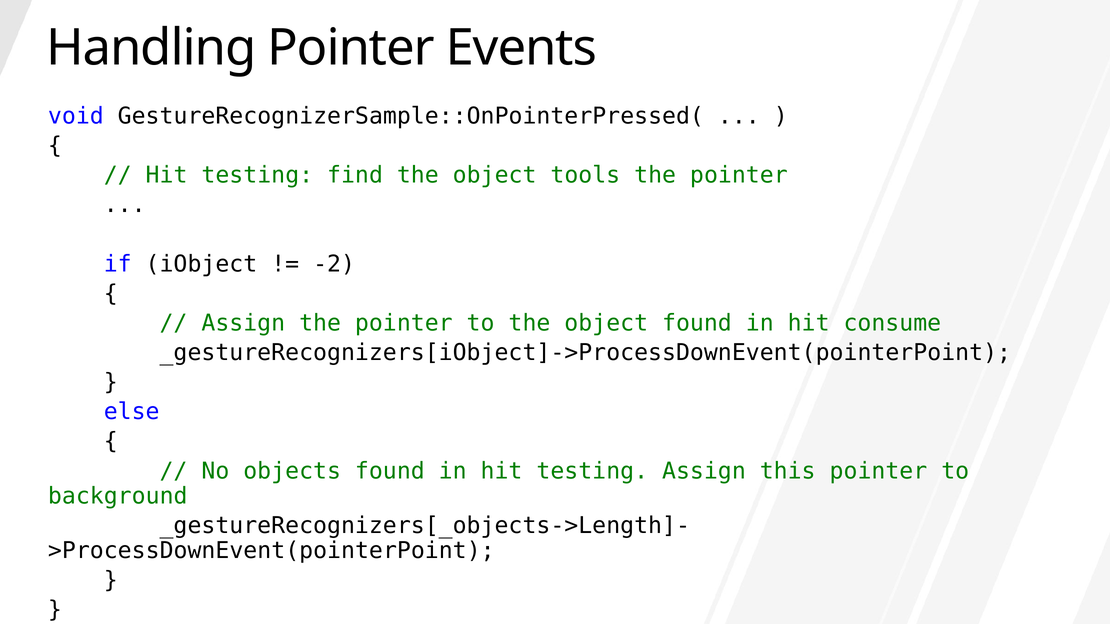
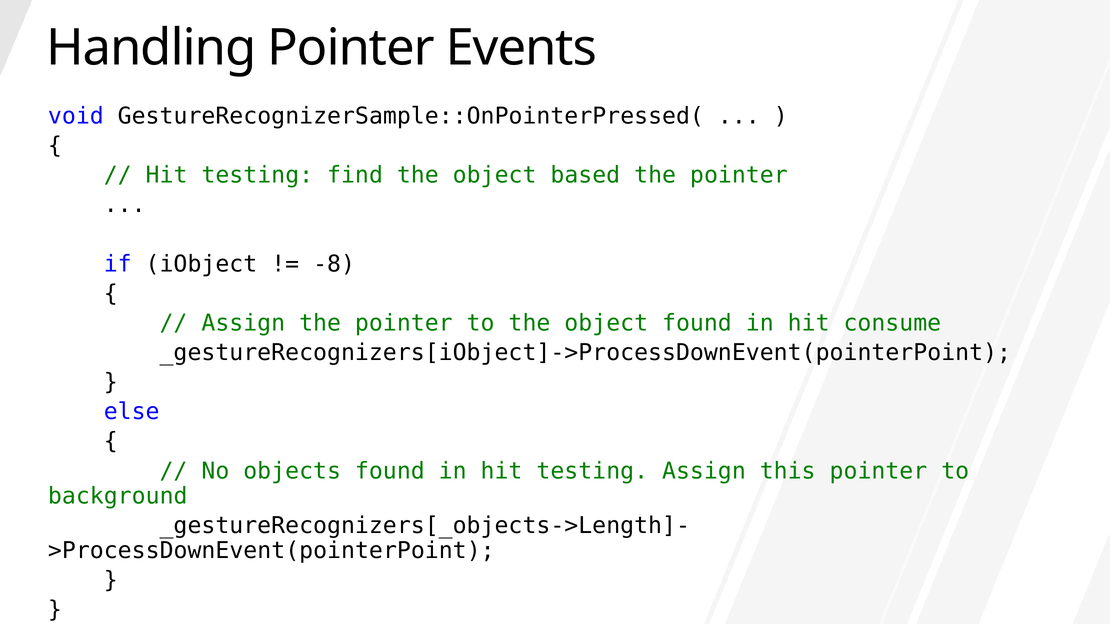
tools: tools -> based
-2: -2 -> -8
